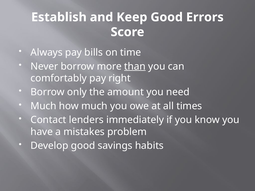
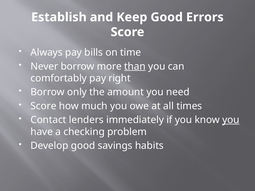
Much at (43, 106): Much -> Score
you at (231, 120) underline: none -> present
mistakes: mistakes -> checking
